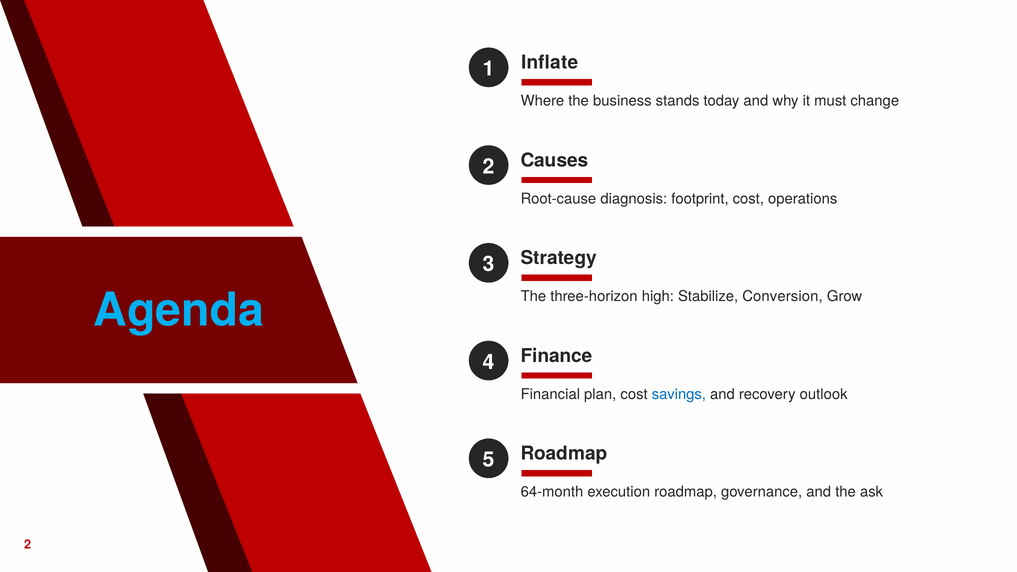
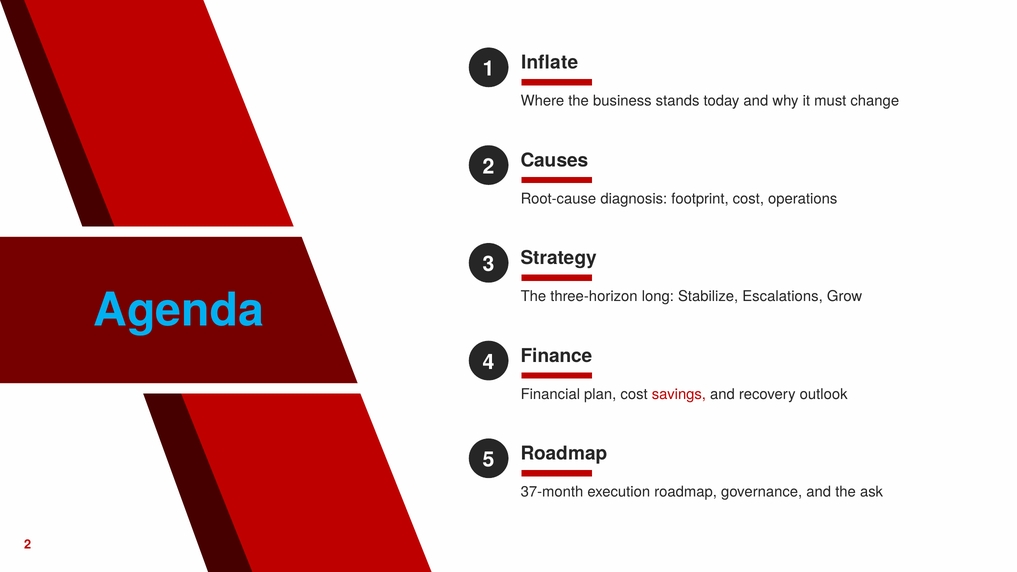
high: high -> long
Conversion: Conversion -> Escalations
savings colour: blue -> red
64-month: 64-month -> 37-month
